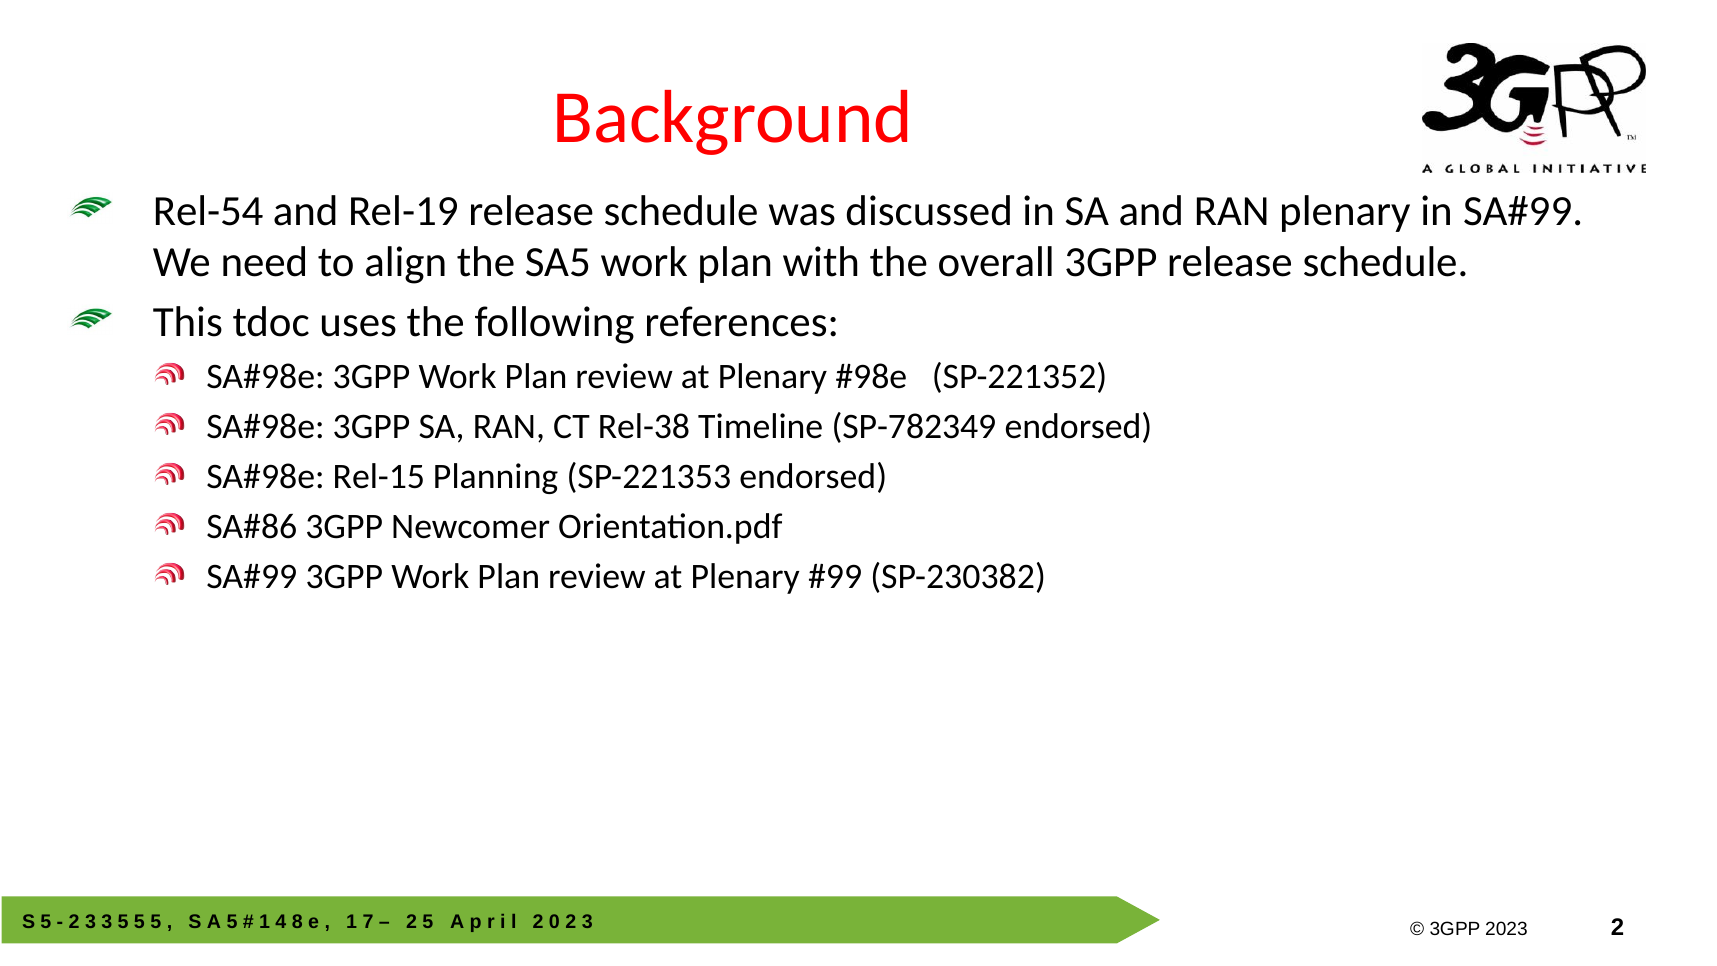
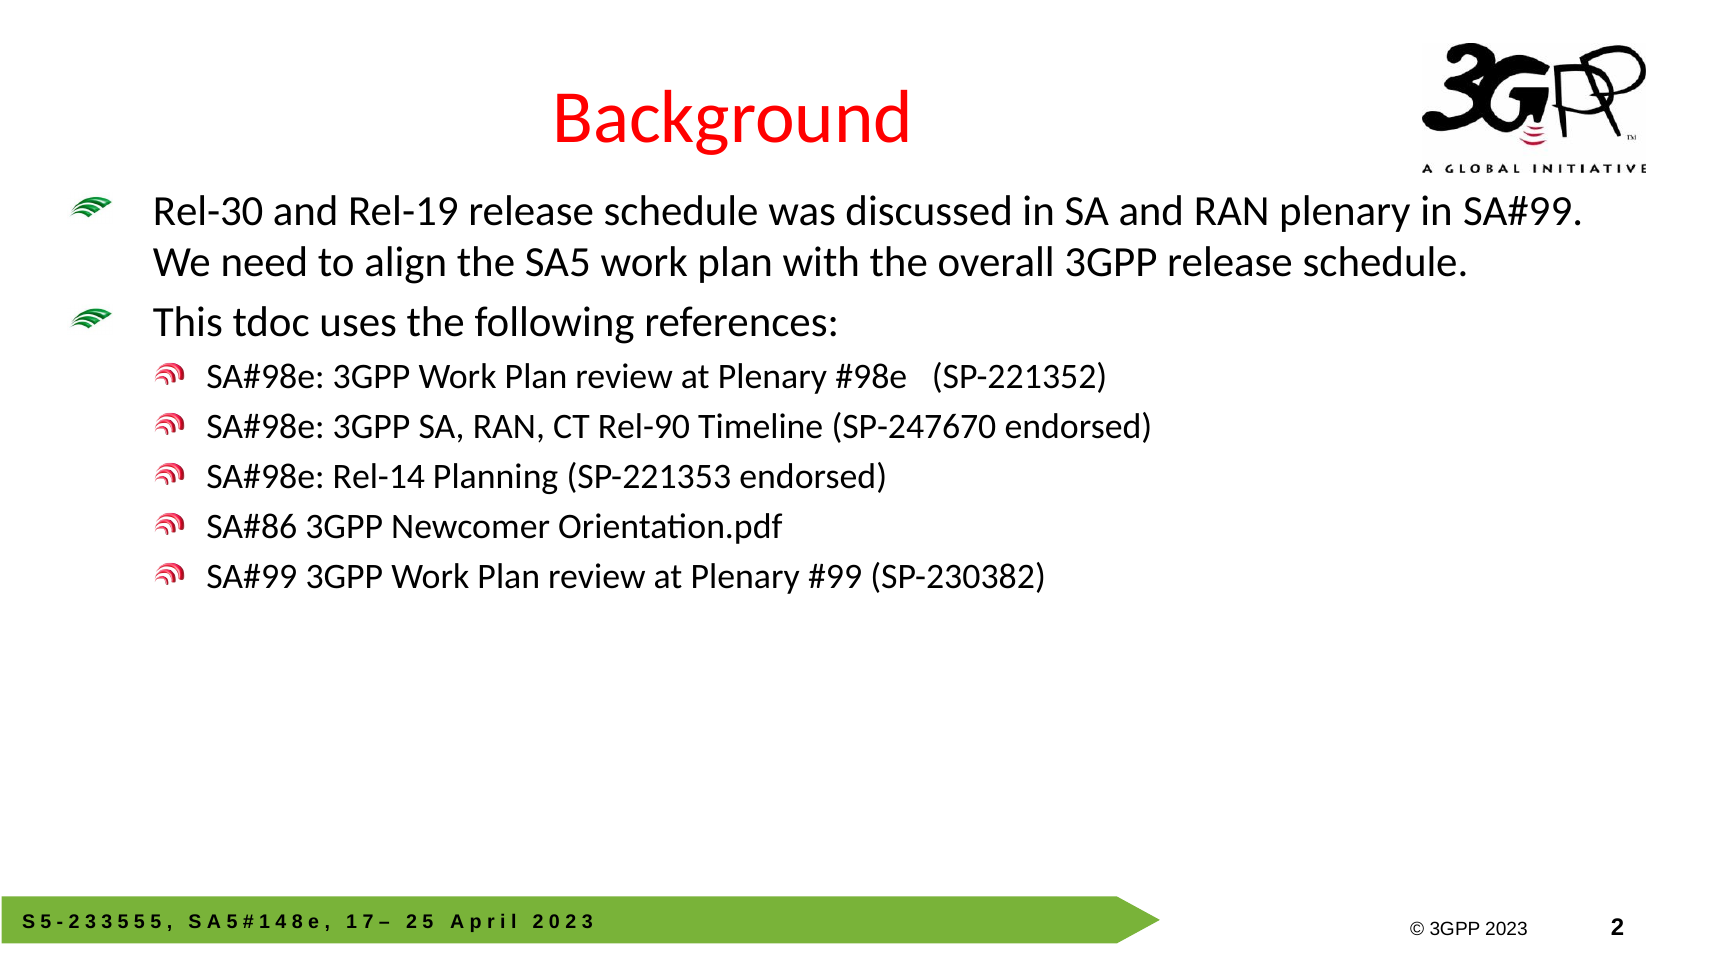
Rel-54: Rel-54 -> Rel-30
Rel-38: Rel-38 -> Rel-90
SP-782349: SP-782349 -> SP-247670
Rel-15: Rel-15 -> Rel-14
